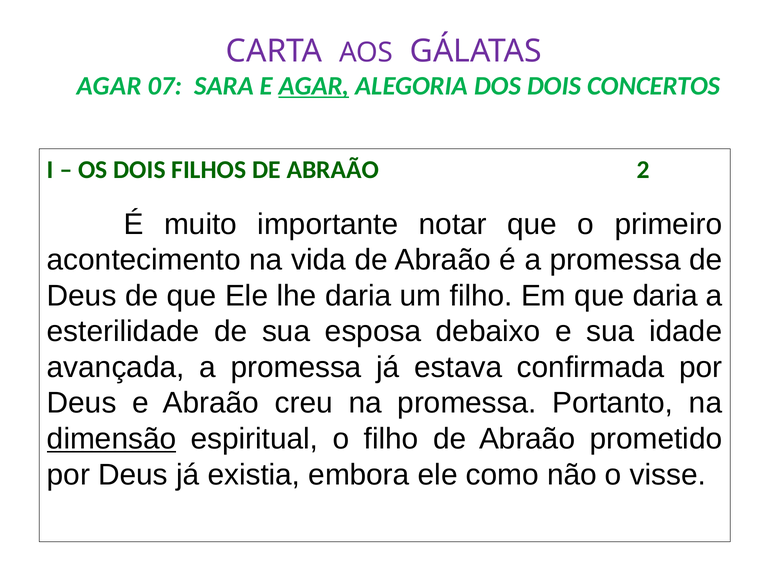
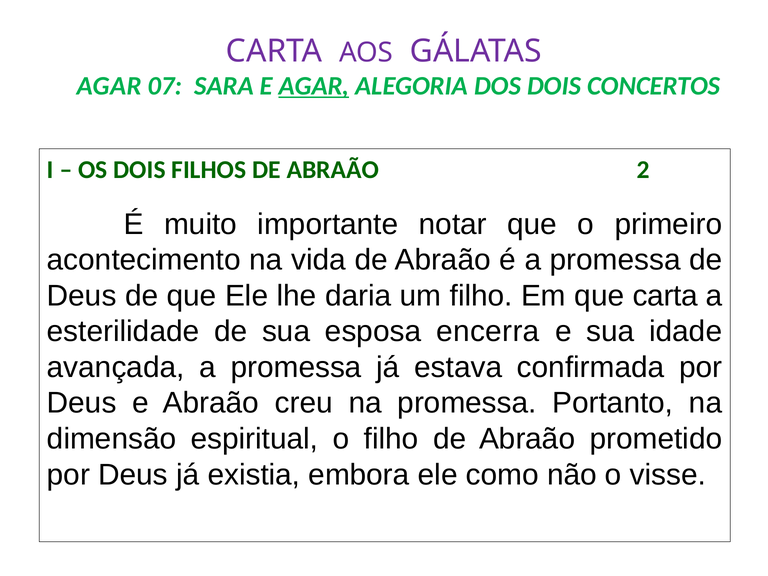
que daria: daria -> carta
debaixo: debaixo -> encerra
dimensão underline: present -> none
